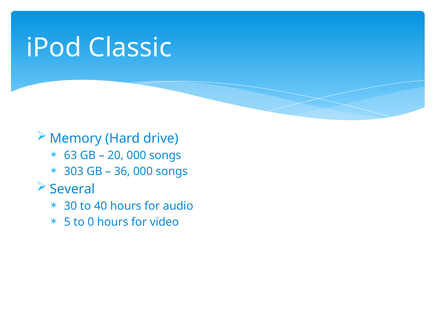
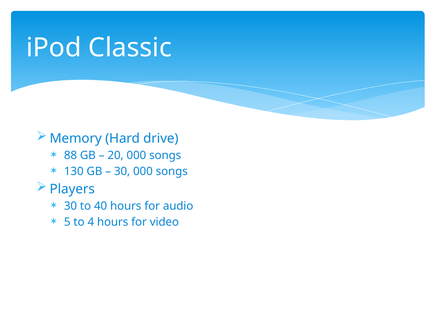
63: 63 -> 88
303: 303 -> 130
36 at (122, 172): 36 -> 30
Several: Several -> Players
0: 0 -> 4
